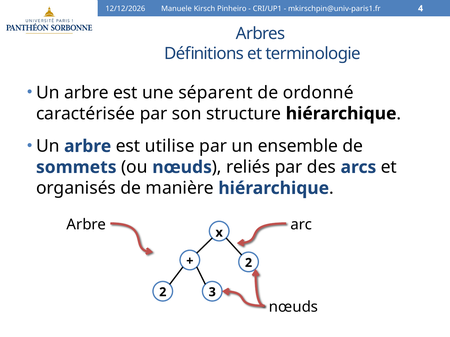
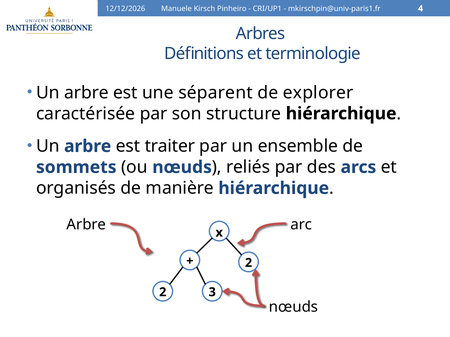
ordonné: ordonné -> explorer
utilise: utilise -> traiter
